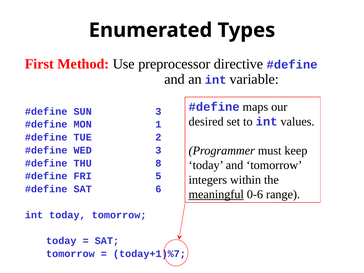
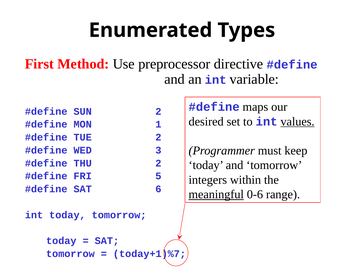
SUN 3: 3 -> 2
values underline: none -> present
THU 8: 8 -> 2
